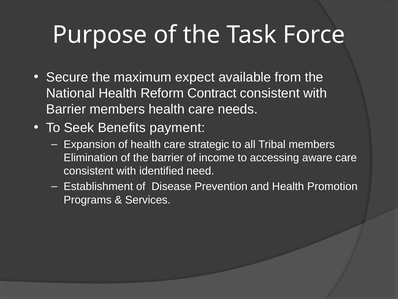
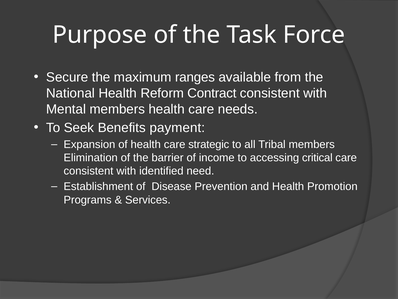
expect: expect -> ranges
Barrier at (66, 109): Barrier -> Mental
aware: aware -> critical
